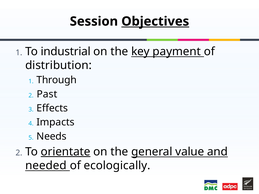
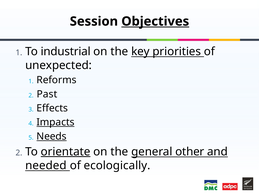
payment: payment -> priorities
distribution: distribution -> unexpected
Through: Through -> Reforms
Impacts underline: none -> present
Needs underline: none -> present
value: value -> other
